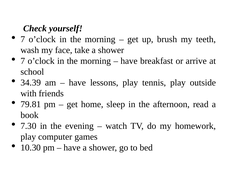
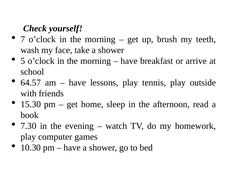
7 at (23, 61): 7 -> 5
34.39: 34.39 -> 64.57
79.81: 79.81 -> 15.30
